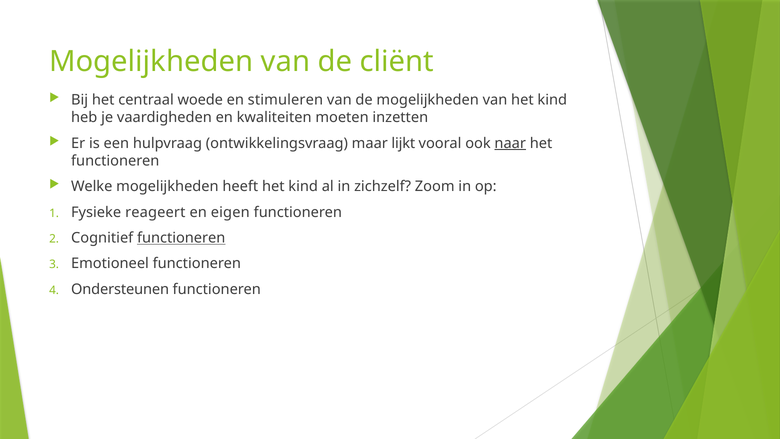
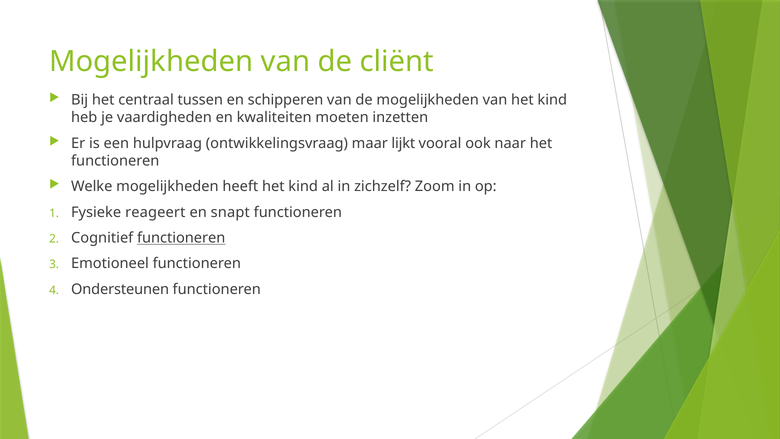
woede: woede -> tussen
stimuleren: stimuleren -> schipperen
naar underline: present -> none
eigen: eigen -> snapt
